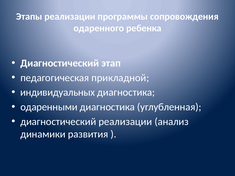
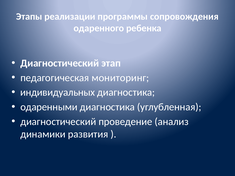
прикладной: прикладной -> мониторинг
диагностический реализации: реализации -> проведение
